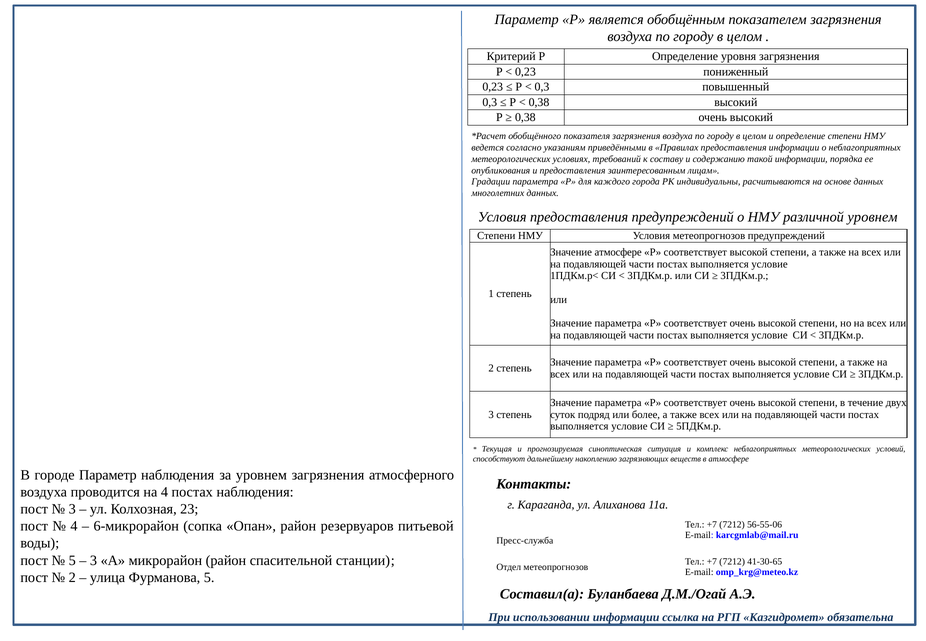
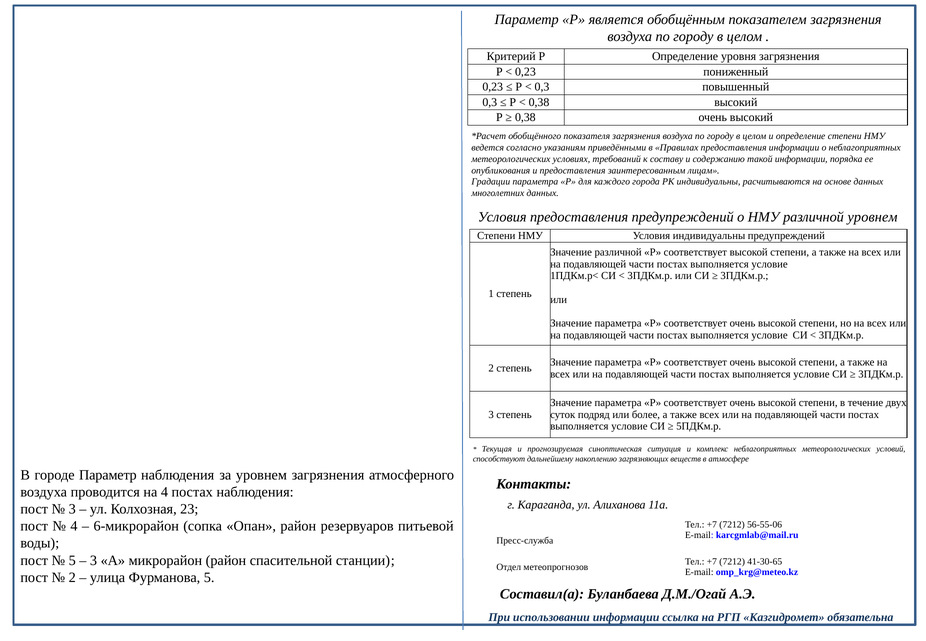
Условия метеопрогнозов: метеопрогнозов -> индивидуальны
Значение атмосфере: атмосфере -> различной
